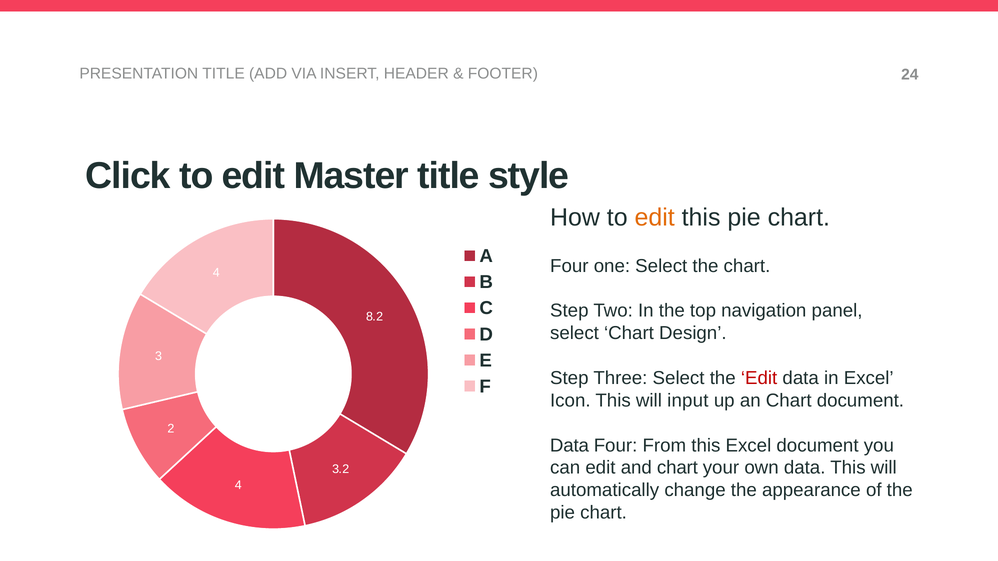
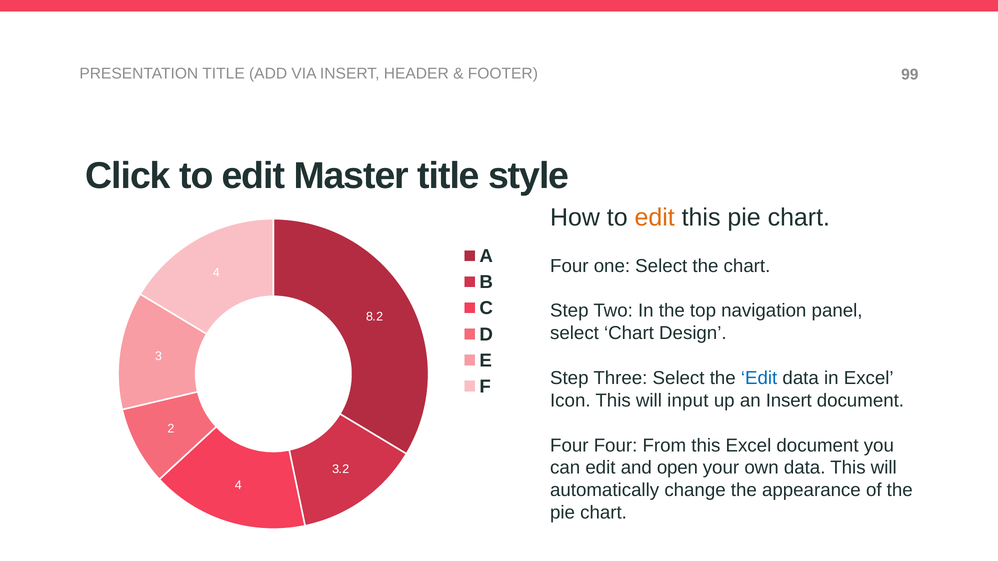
24: 24 -> 99
Edit at (759, 378) colour: red -> blue
an Chart: Chart -> Insert
Data at (569, 446): Data -> Four
and chart: chart -> open
